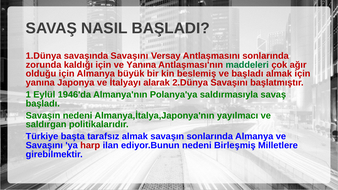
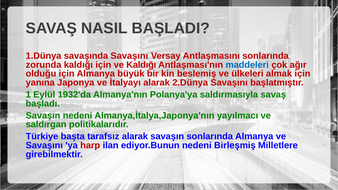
ve Yanına: Yanına -> Kaldığı
maddeleri colour: green -> blue
ve başladı: başladı -> ülkeleri
1946'da: 1946'da -> 1932'da
tarafsız almak: almak -> alarak
